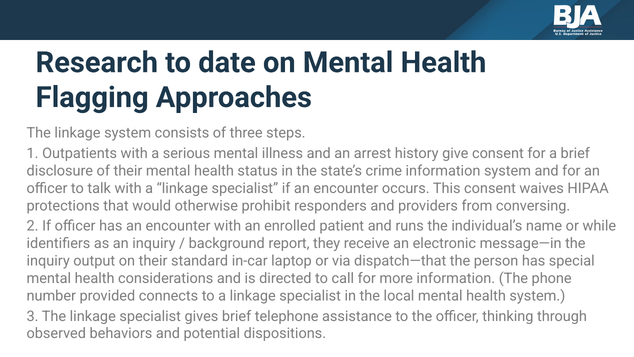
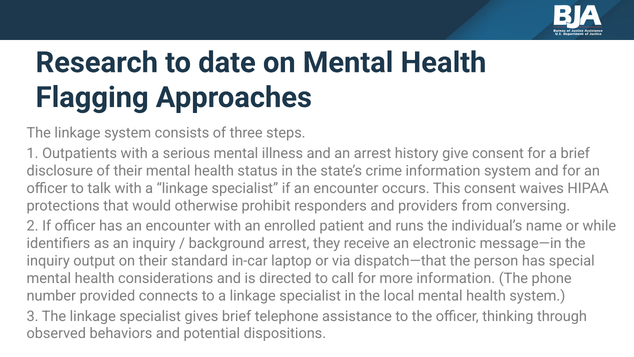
background report: report -> arrest
